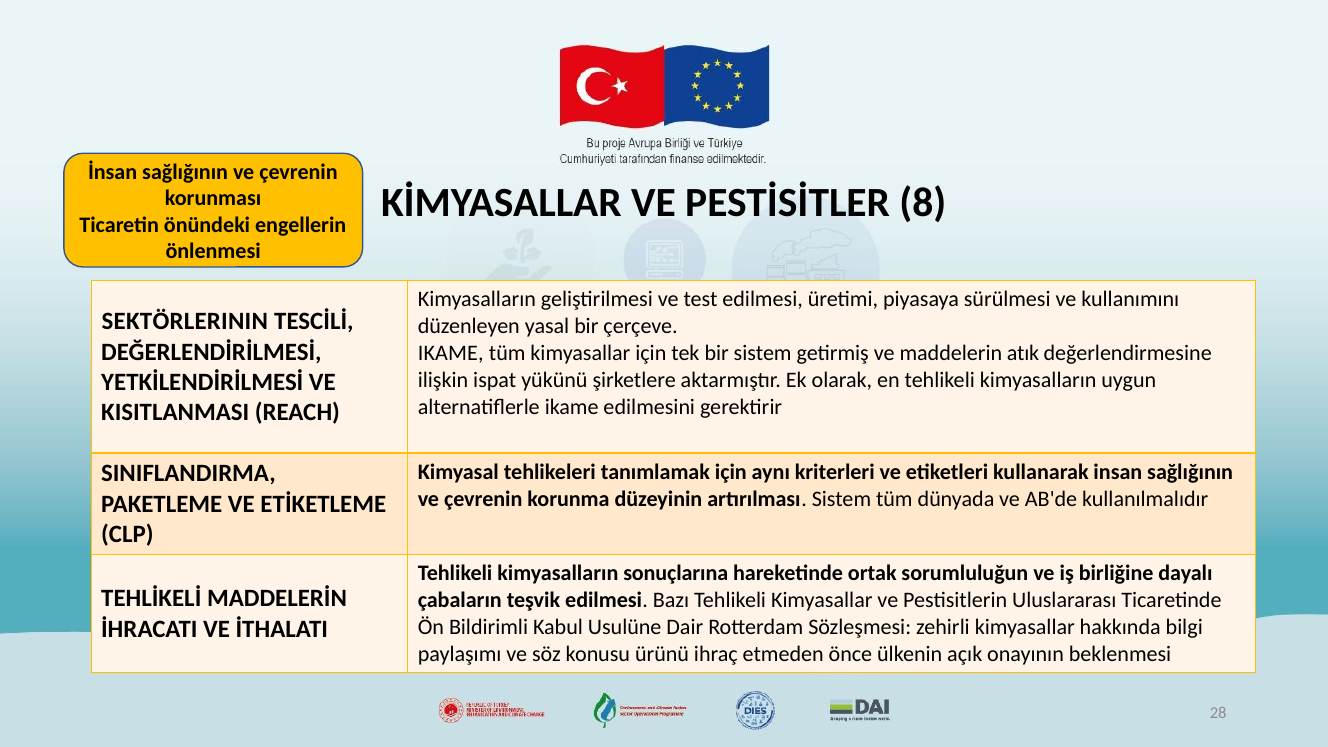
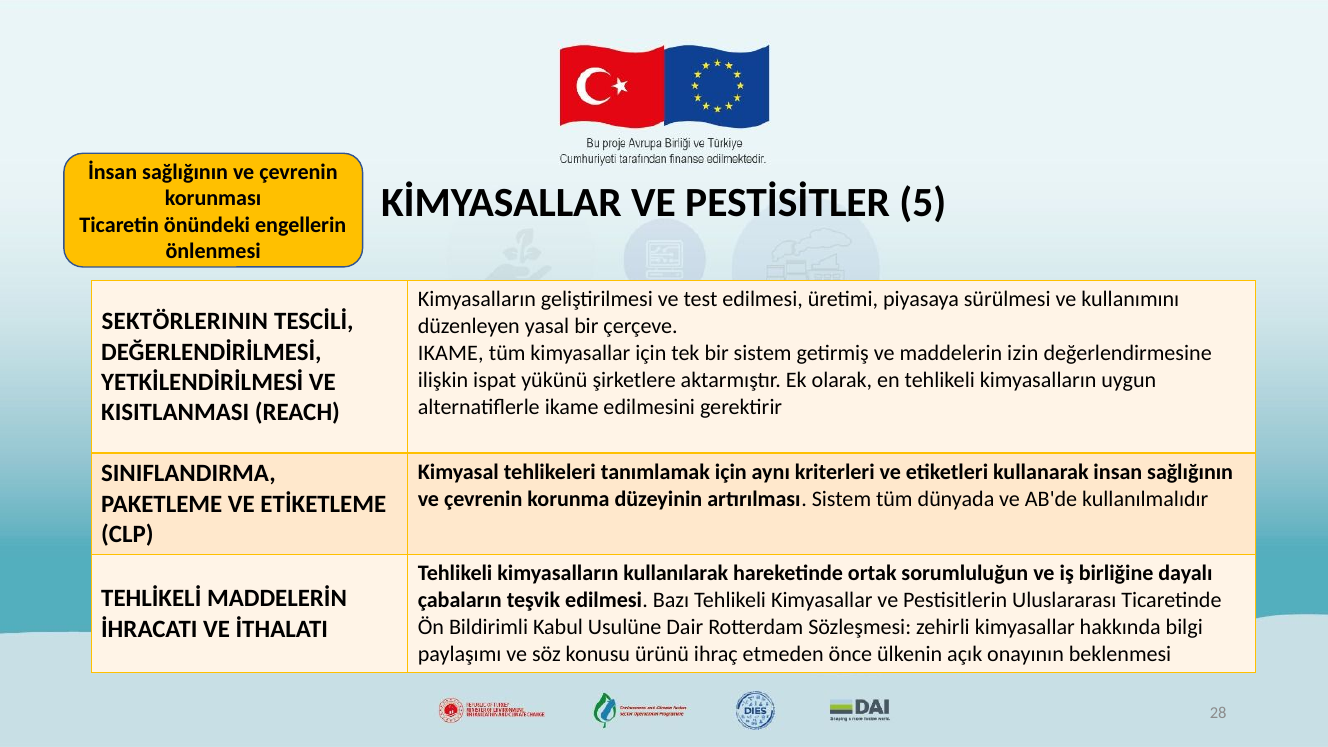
8: 8 -> 5
atık: atık -> izin
sonuçlarına: sonuçlarına -> kullanılarak
